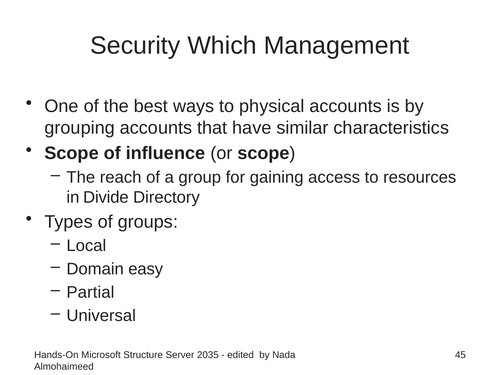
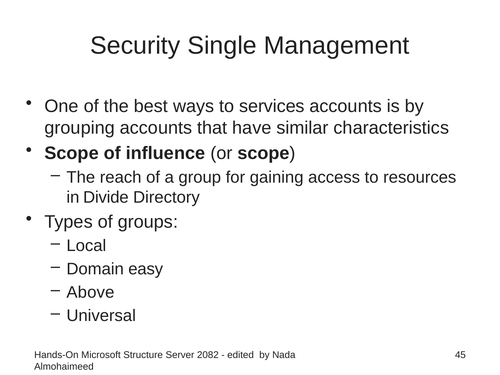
Which: Which -> Single
physical: physical -> services
Partial: Partial -> Above
2035: 2035 -> 2082
